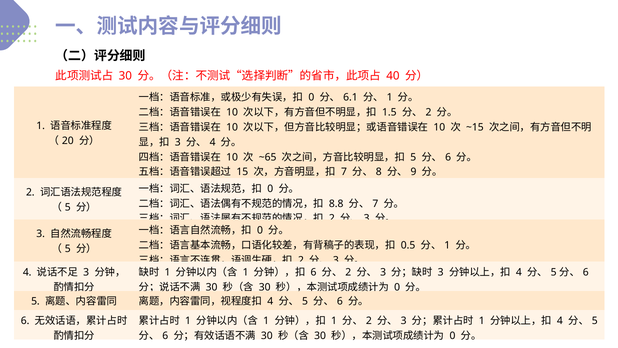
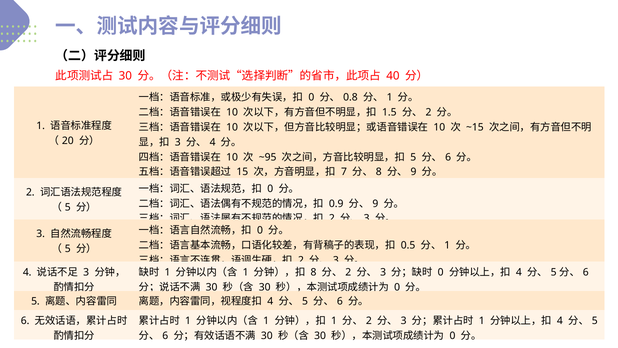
6.1: 6.1 -> 0.8
~65: ~65 -> ~95
8.8: 8.8 -> 0.9
7 at (375, 203): 7 -> 9
6 at (314, 272): 6 -> 8
3 at (441, 272): 3 -> 0
